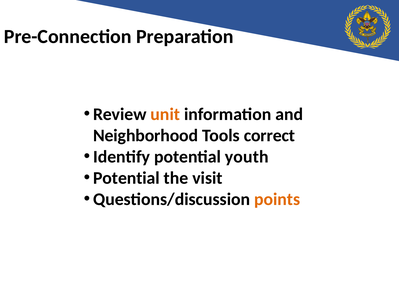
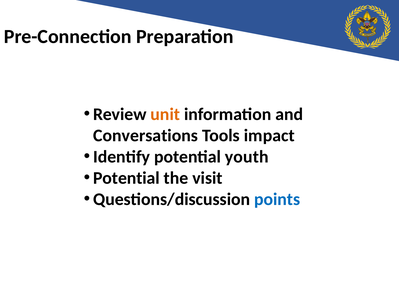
Neighborhood: Neighborhood -> Conversations
correct: correct -> impact
points colour: orange -> blue
